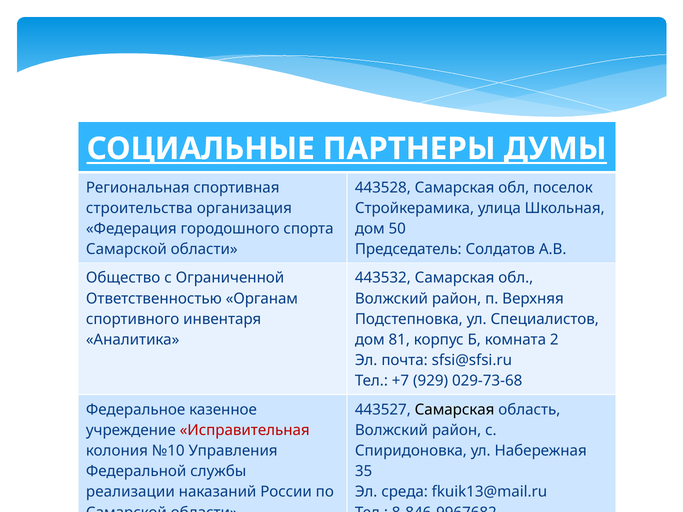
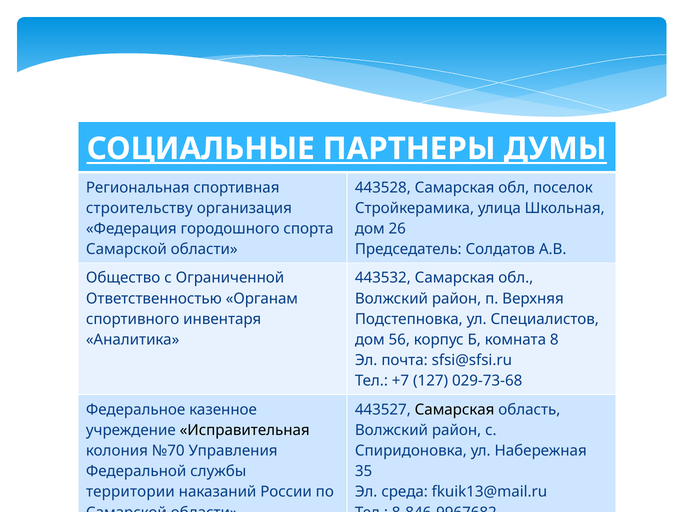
строительства: строительства -> строительству
50: 50 -> 26
81: 81 -> 56
2: 2 -> 8
929: 929 -> 127
Исправительная colour: red -> black
№10: №10 -> №70
реализации: реализации -> территории
